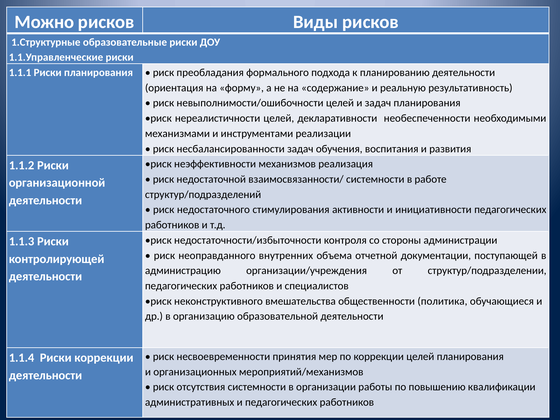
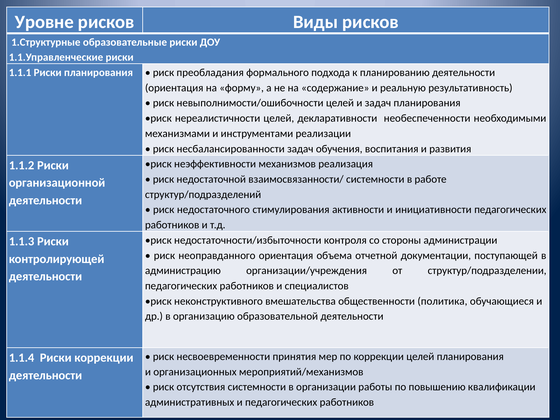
Можно: Можно -> Уровне
неоправданного внутренних: внутренних -> ориентация
